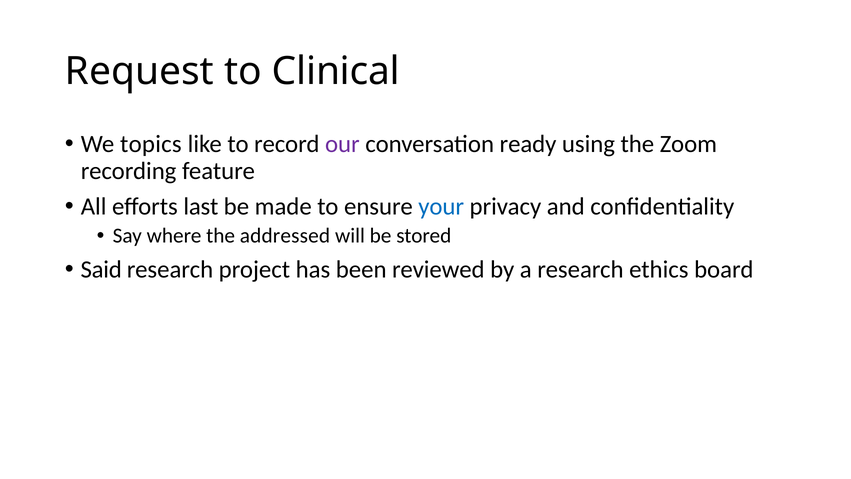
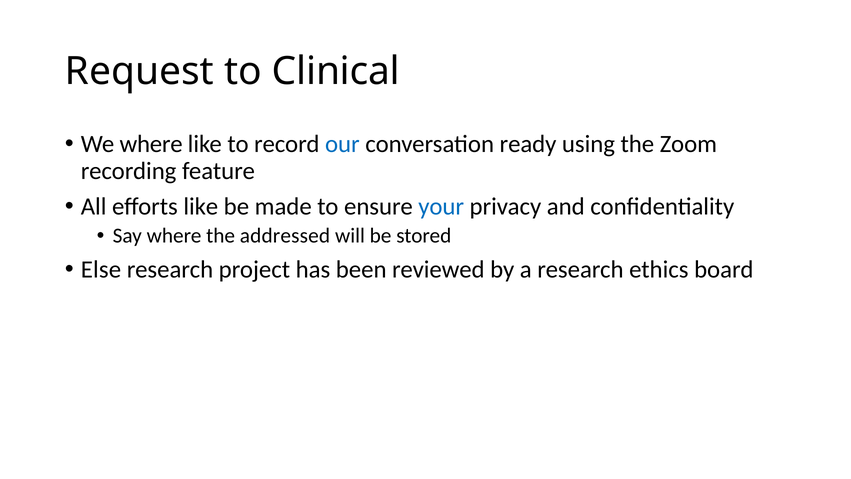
We topics: topics -> where
our colour: purple -> blue
efforts last: last -> like
Said: Said -> Else
